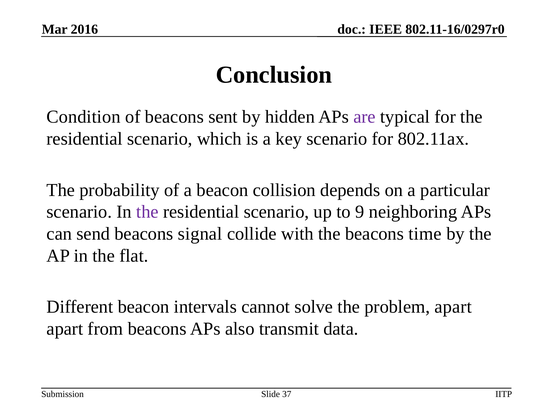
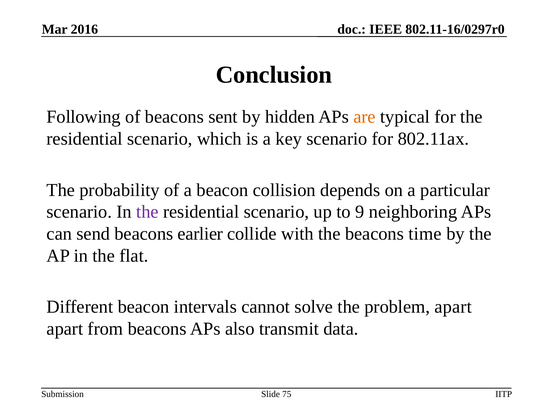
Condition: Condition -> Following
are colour: purple -> orange
signal: signal -> earlier
37: 37 -> 75
